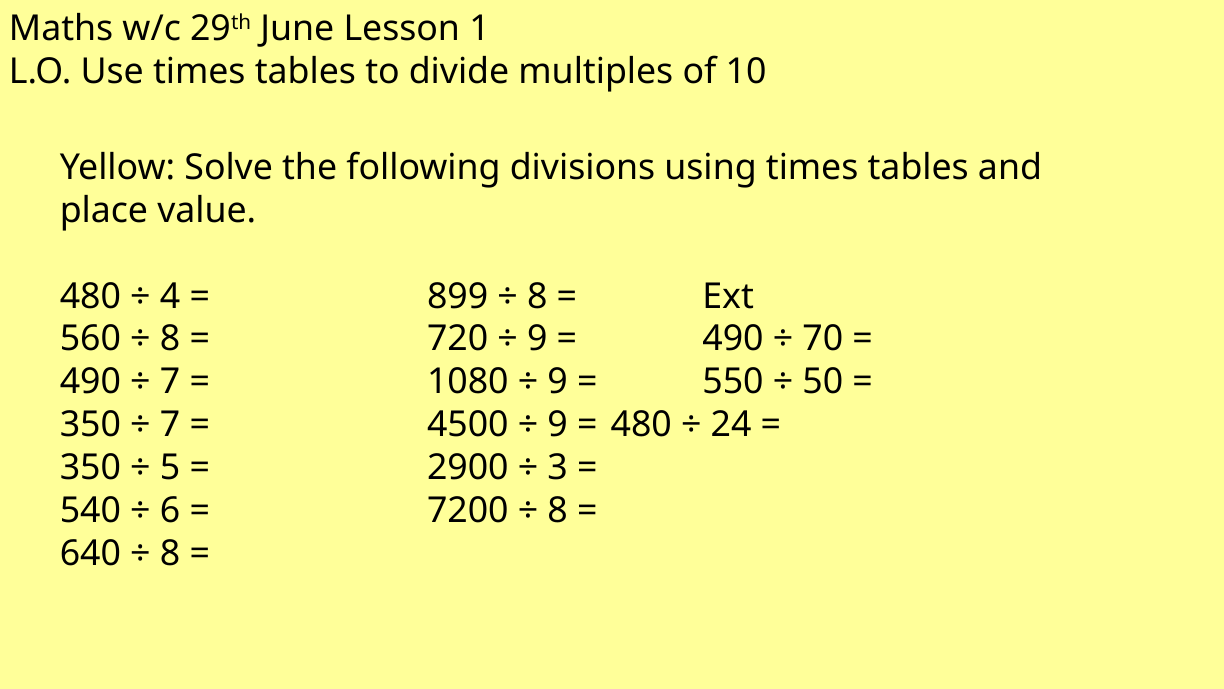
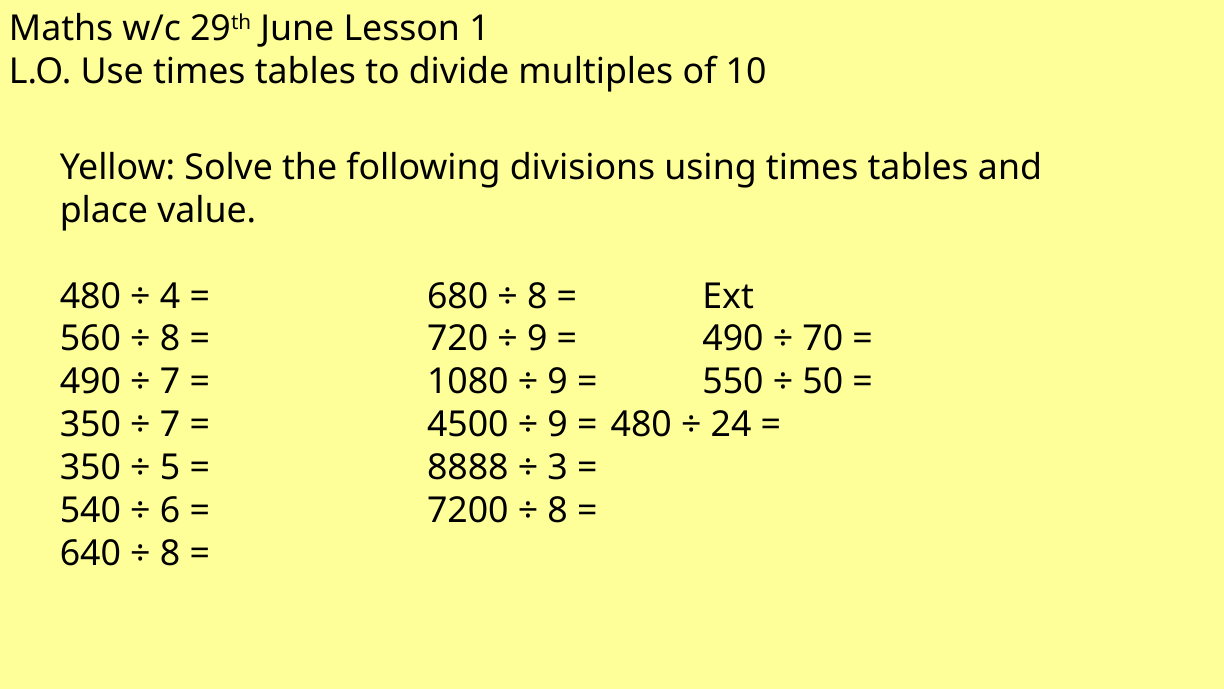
899: 899 -> 680
2900: 2900 -> 8888
